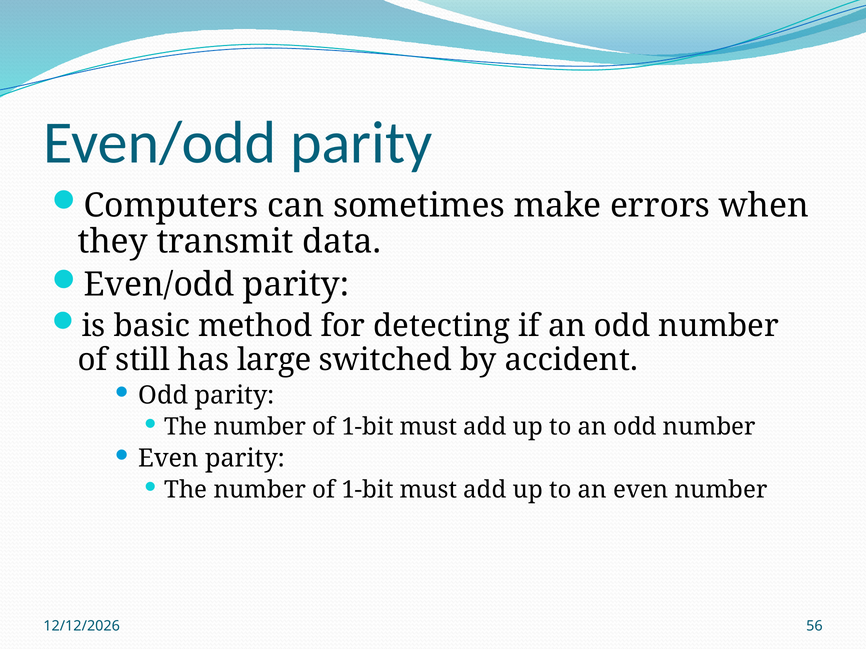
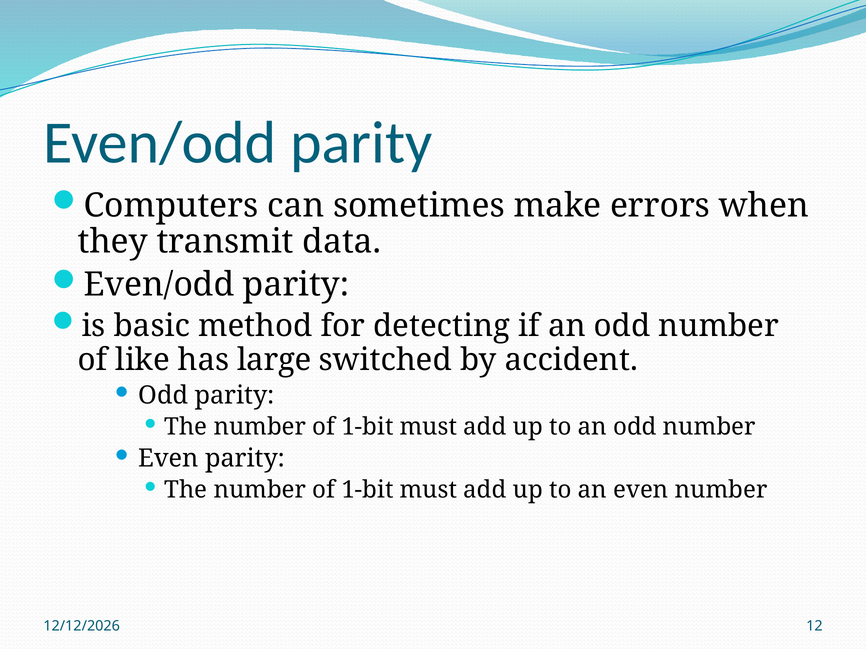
still: still -> like
56: 56 -> 12
